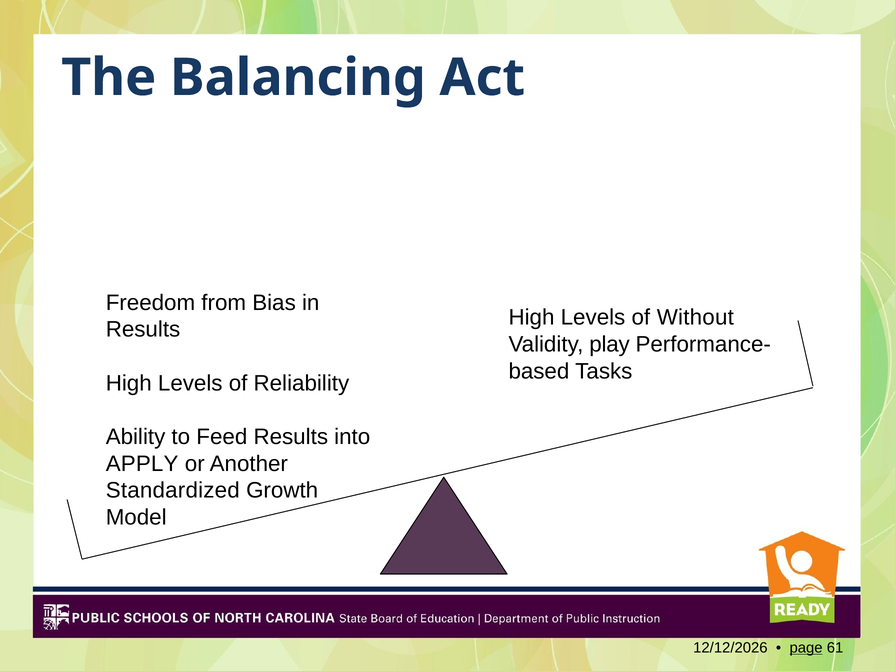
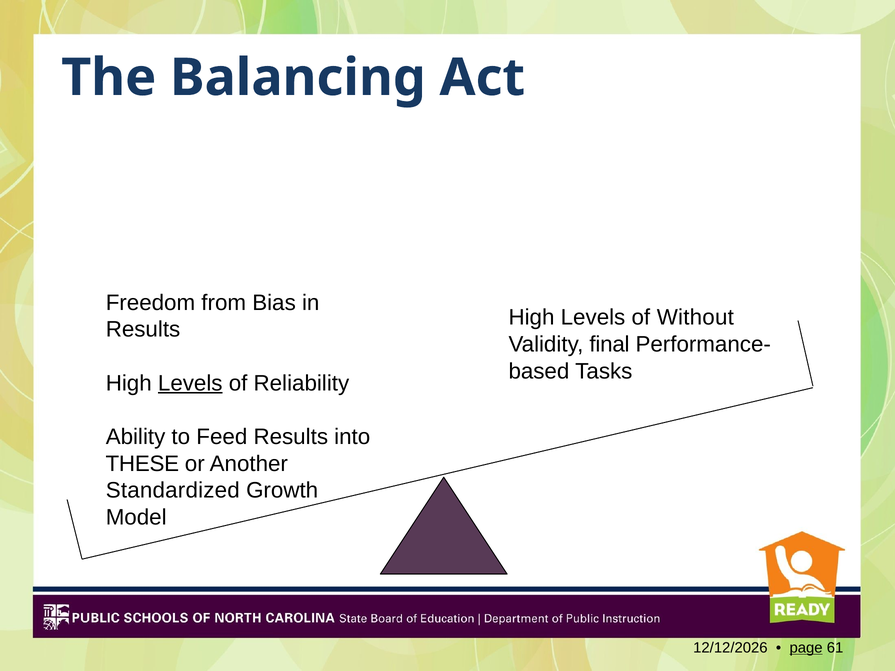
play: play -> final
Levels at (190, 383) underline: none -> present
APPLY: APPLY -> THESE
